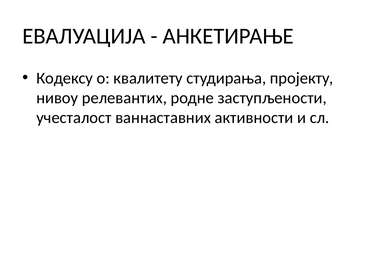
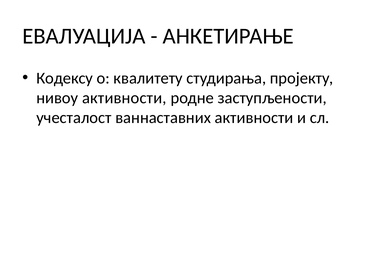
нивоу релевантих: релевантих -> активности
